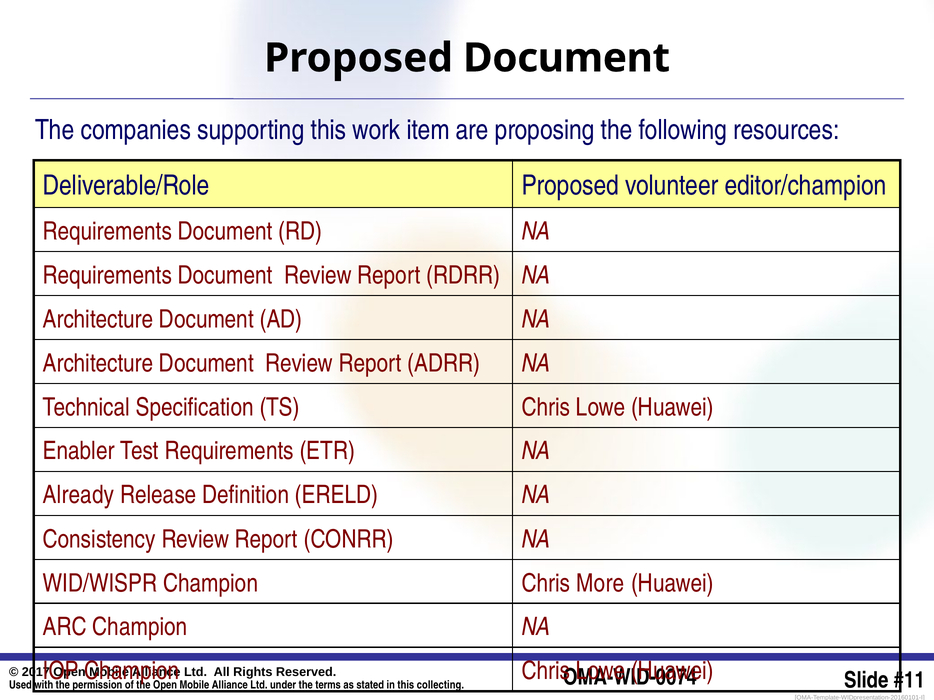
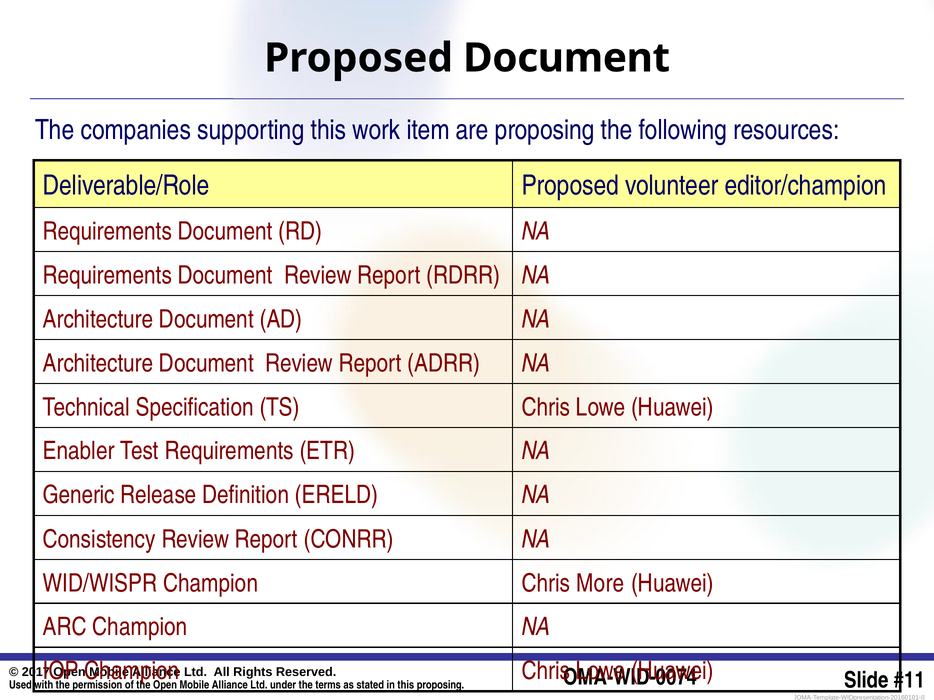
Already: Already -> Generic
this collecting: collecting -> proposing
